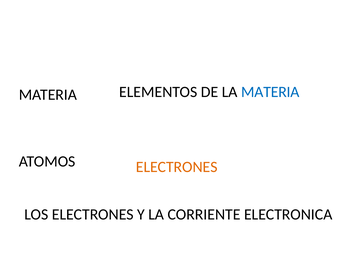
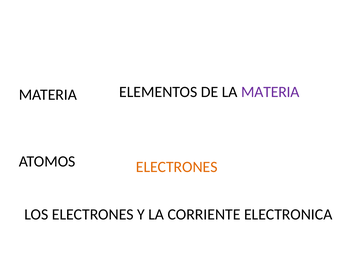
MATERIA at (270, 92) colour: blue -> purple
